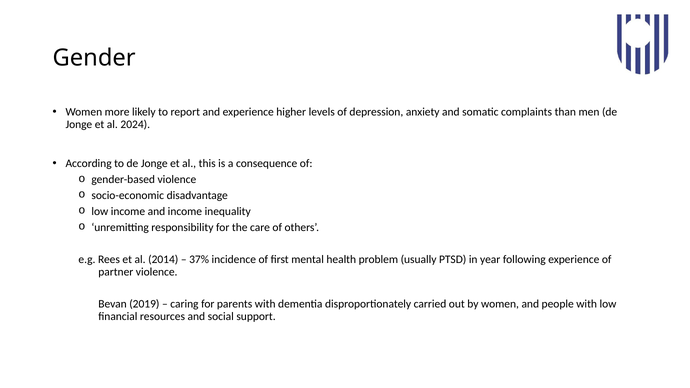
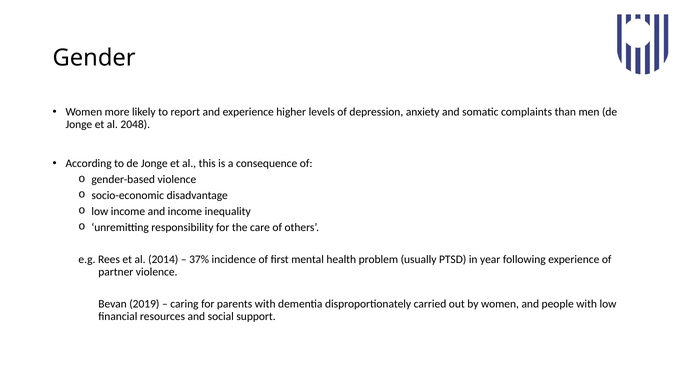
2024: 2024 -> 2048
